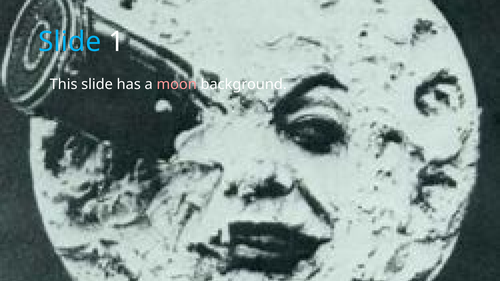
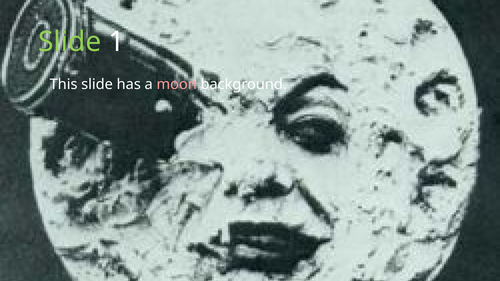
Slide at (70, 42) colour: light blue -> light green
